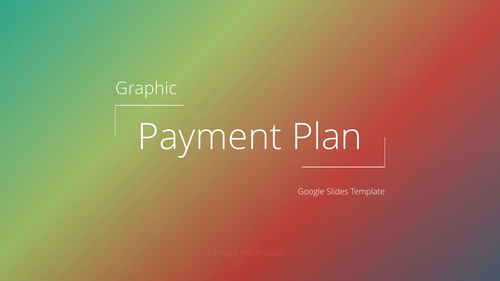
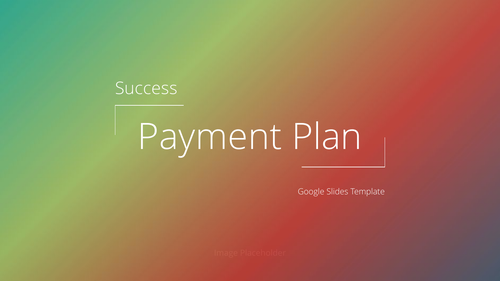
Graphic: Graphic -> Success
